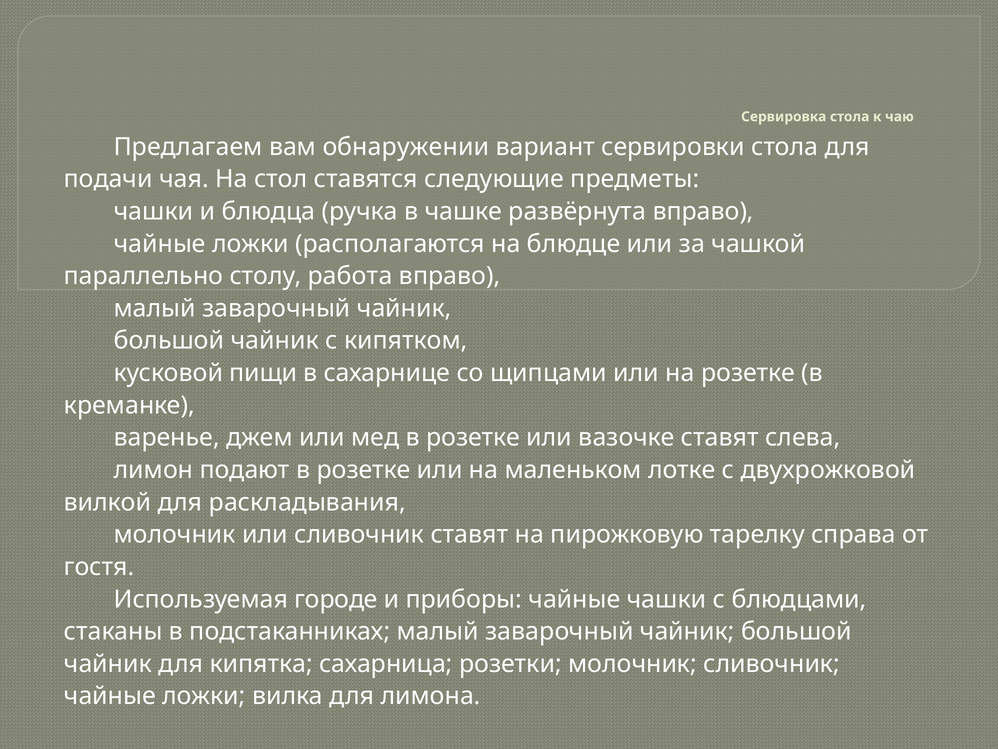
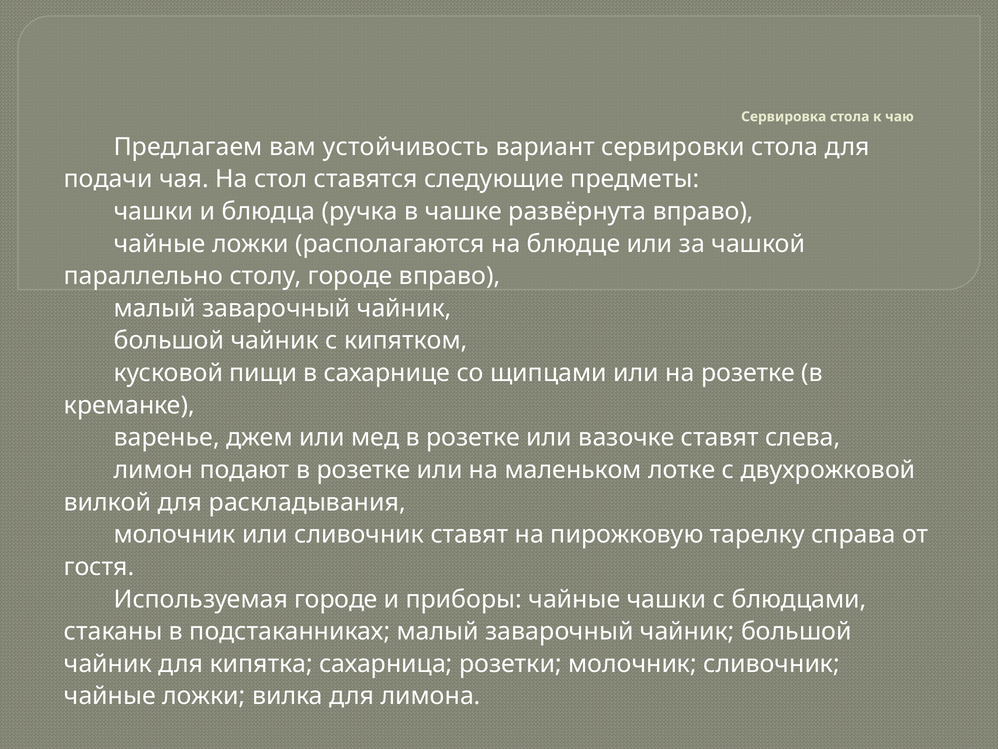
обнаружении: обнаружении -> устойчивость
столу работа: работа -> городе
